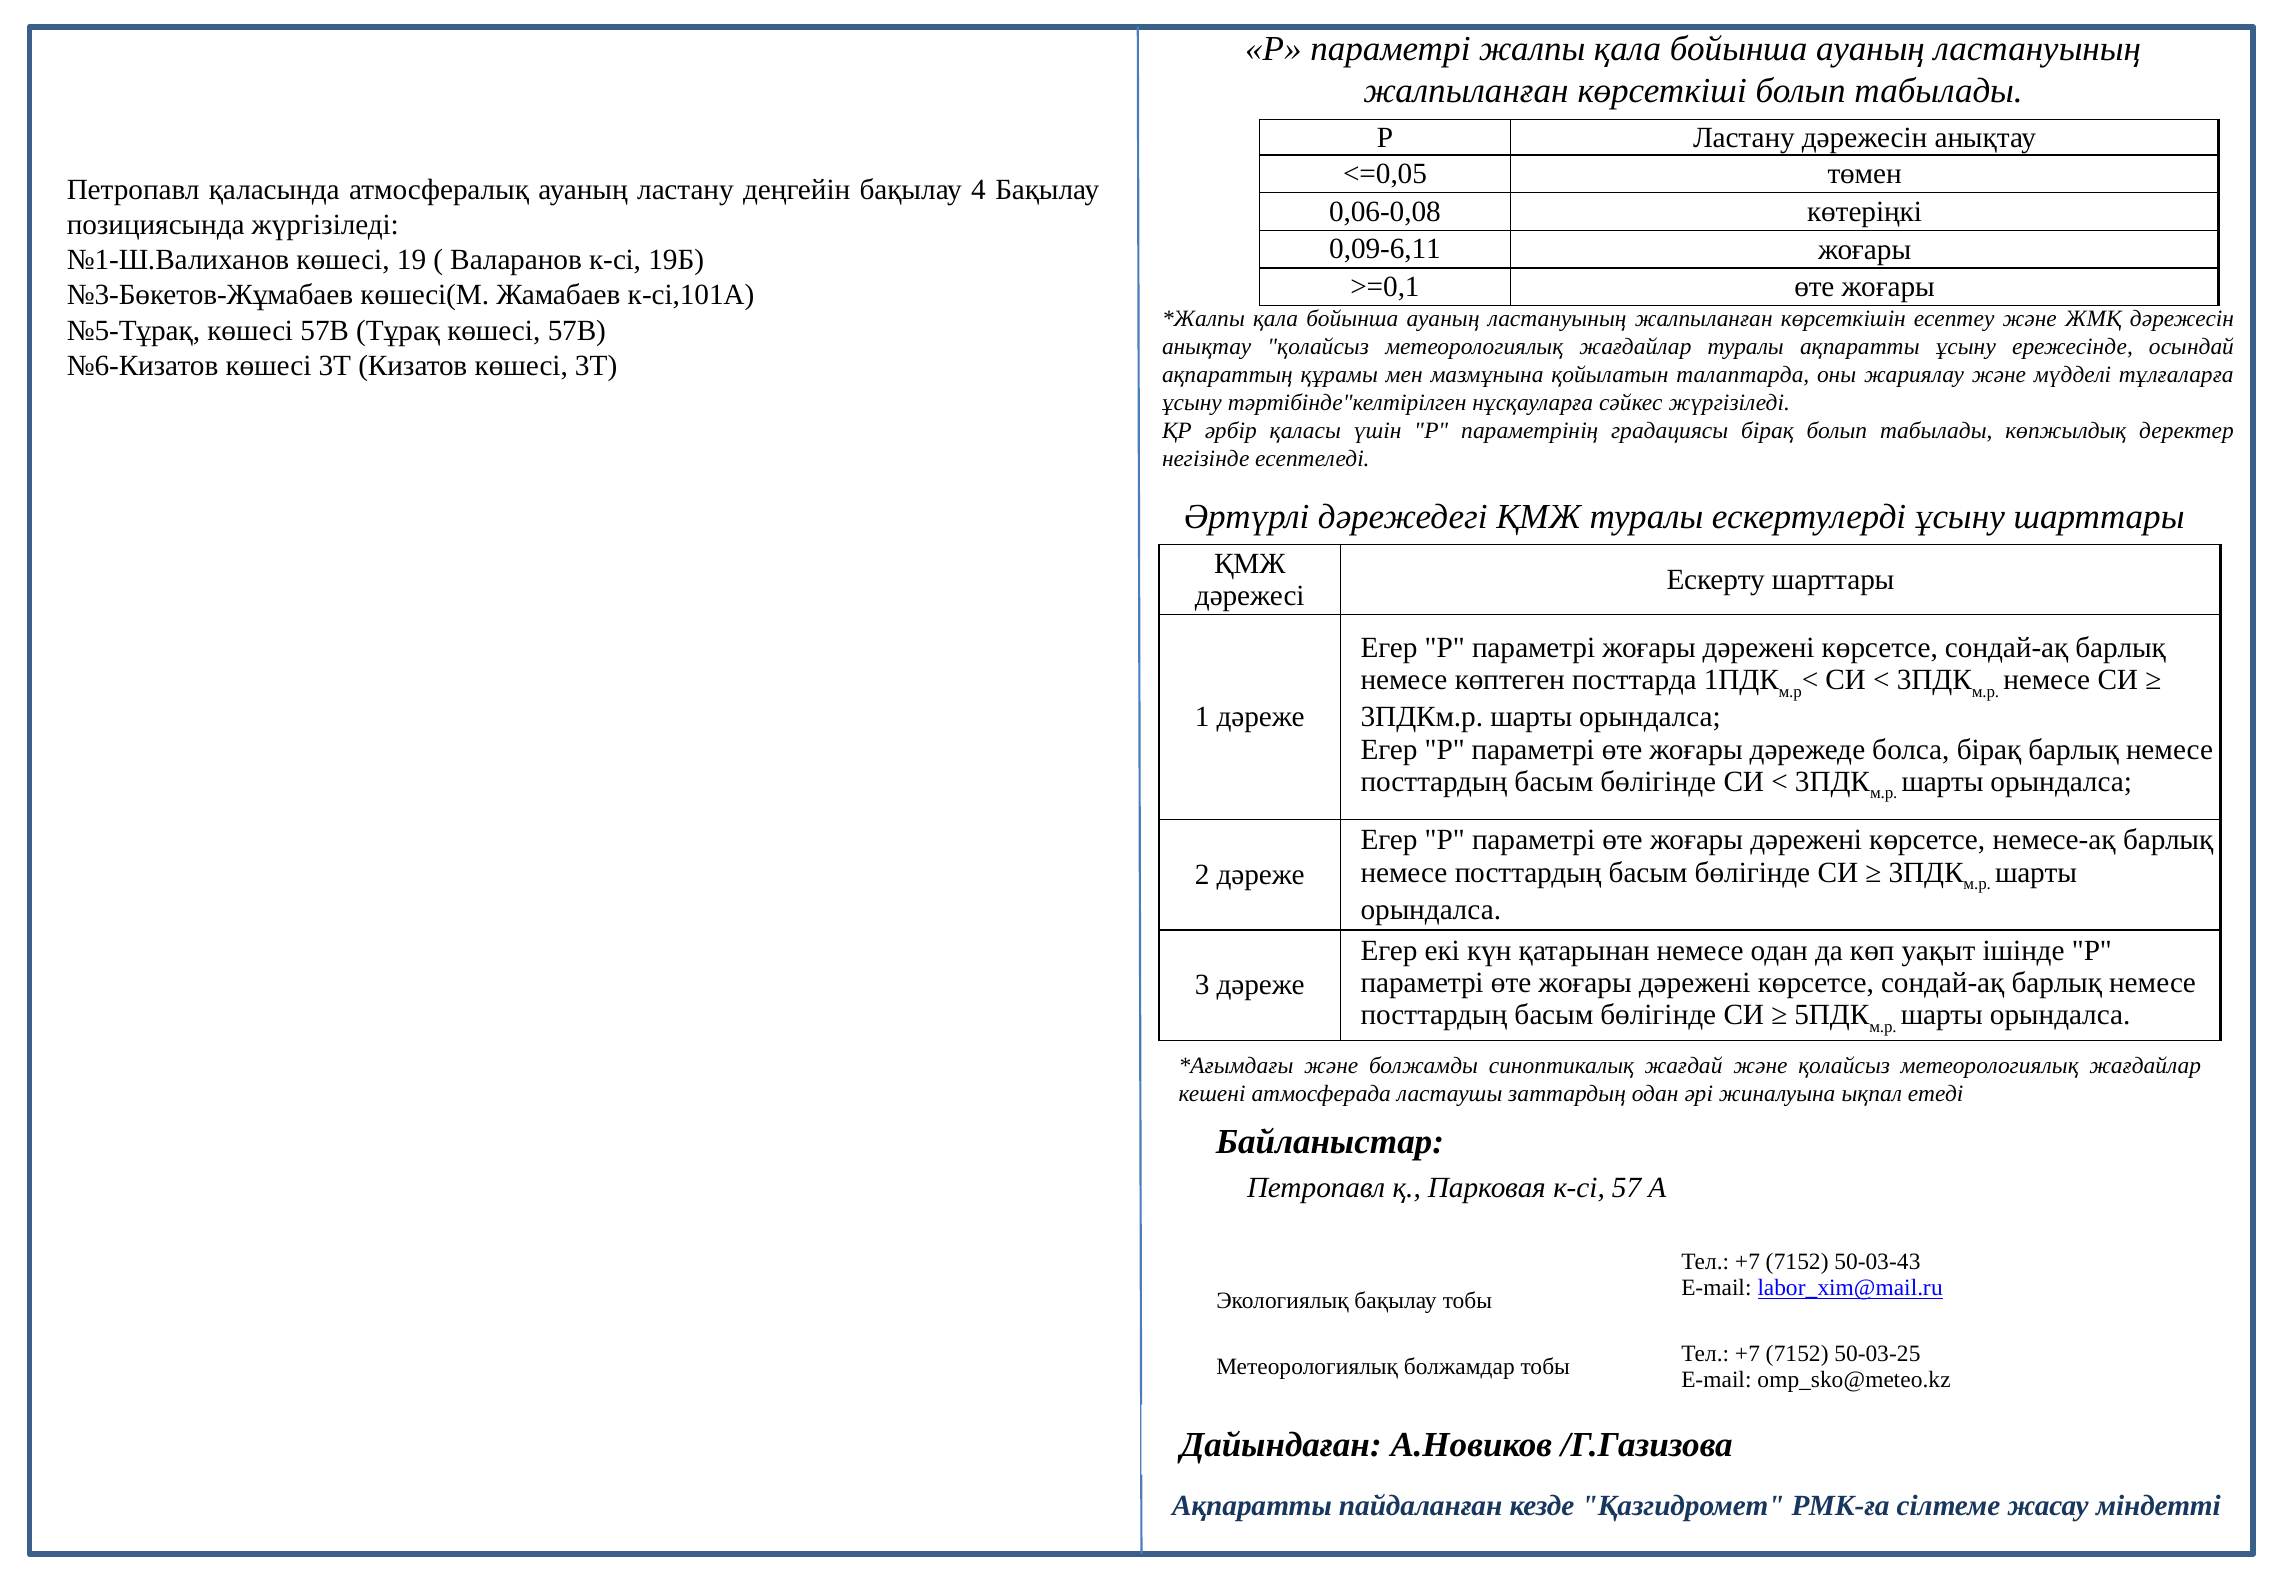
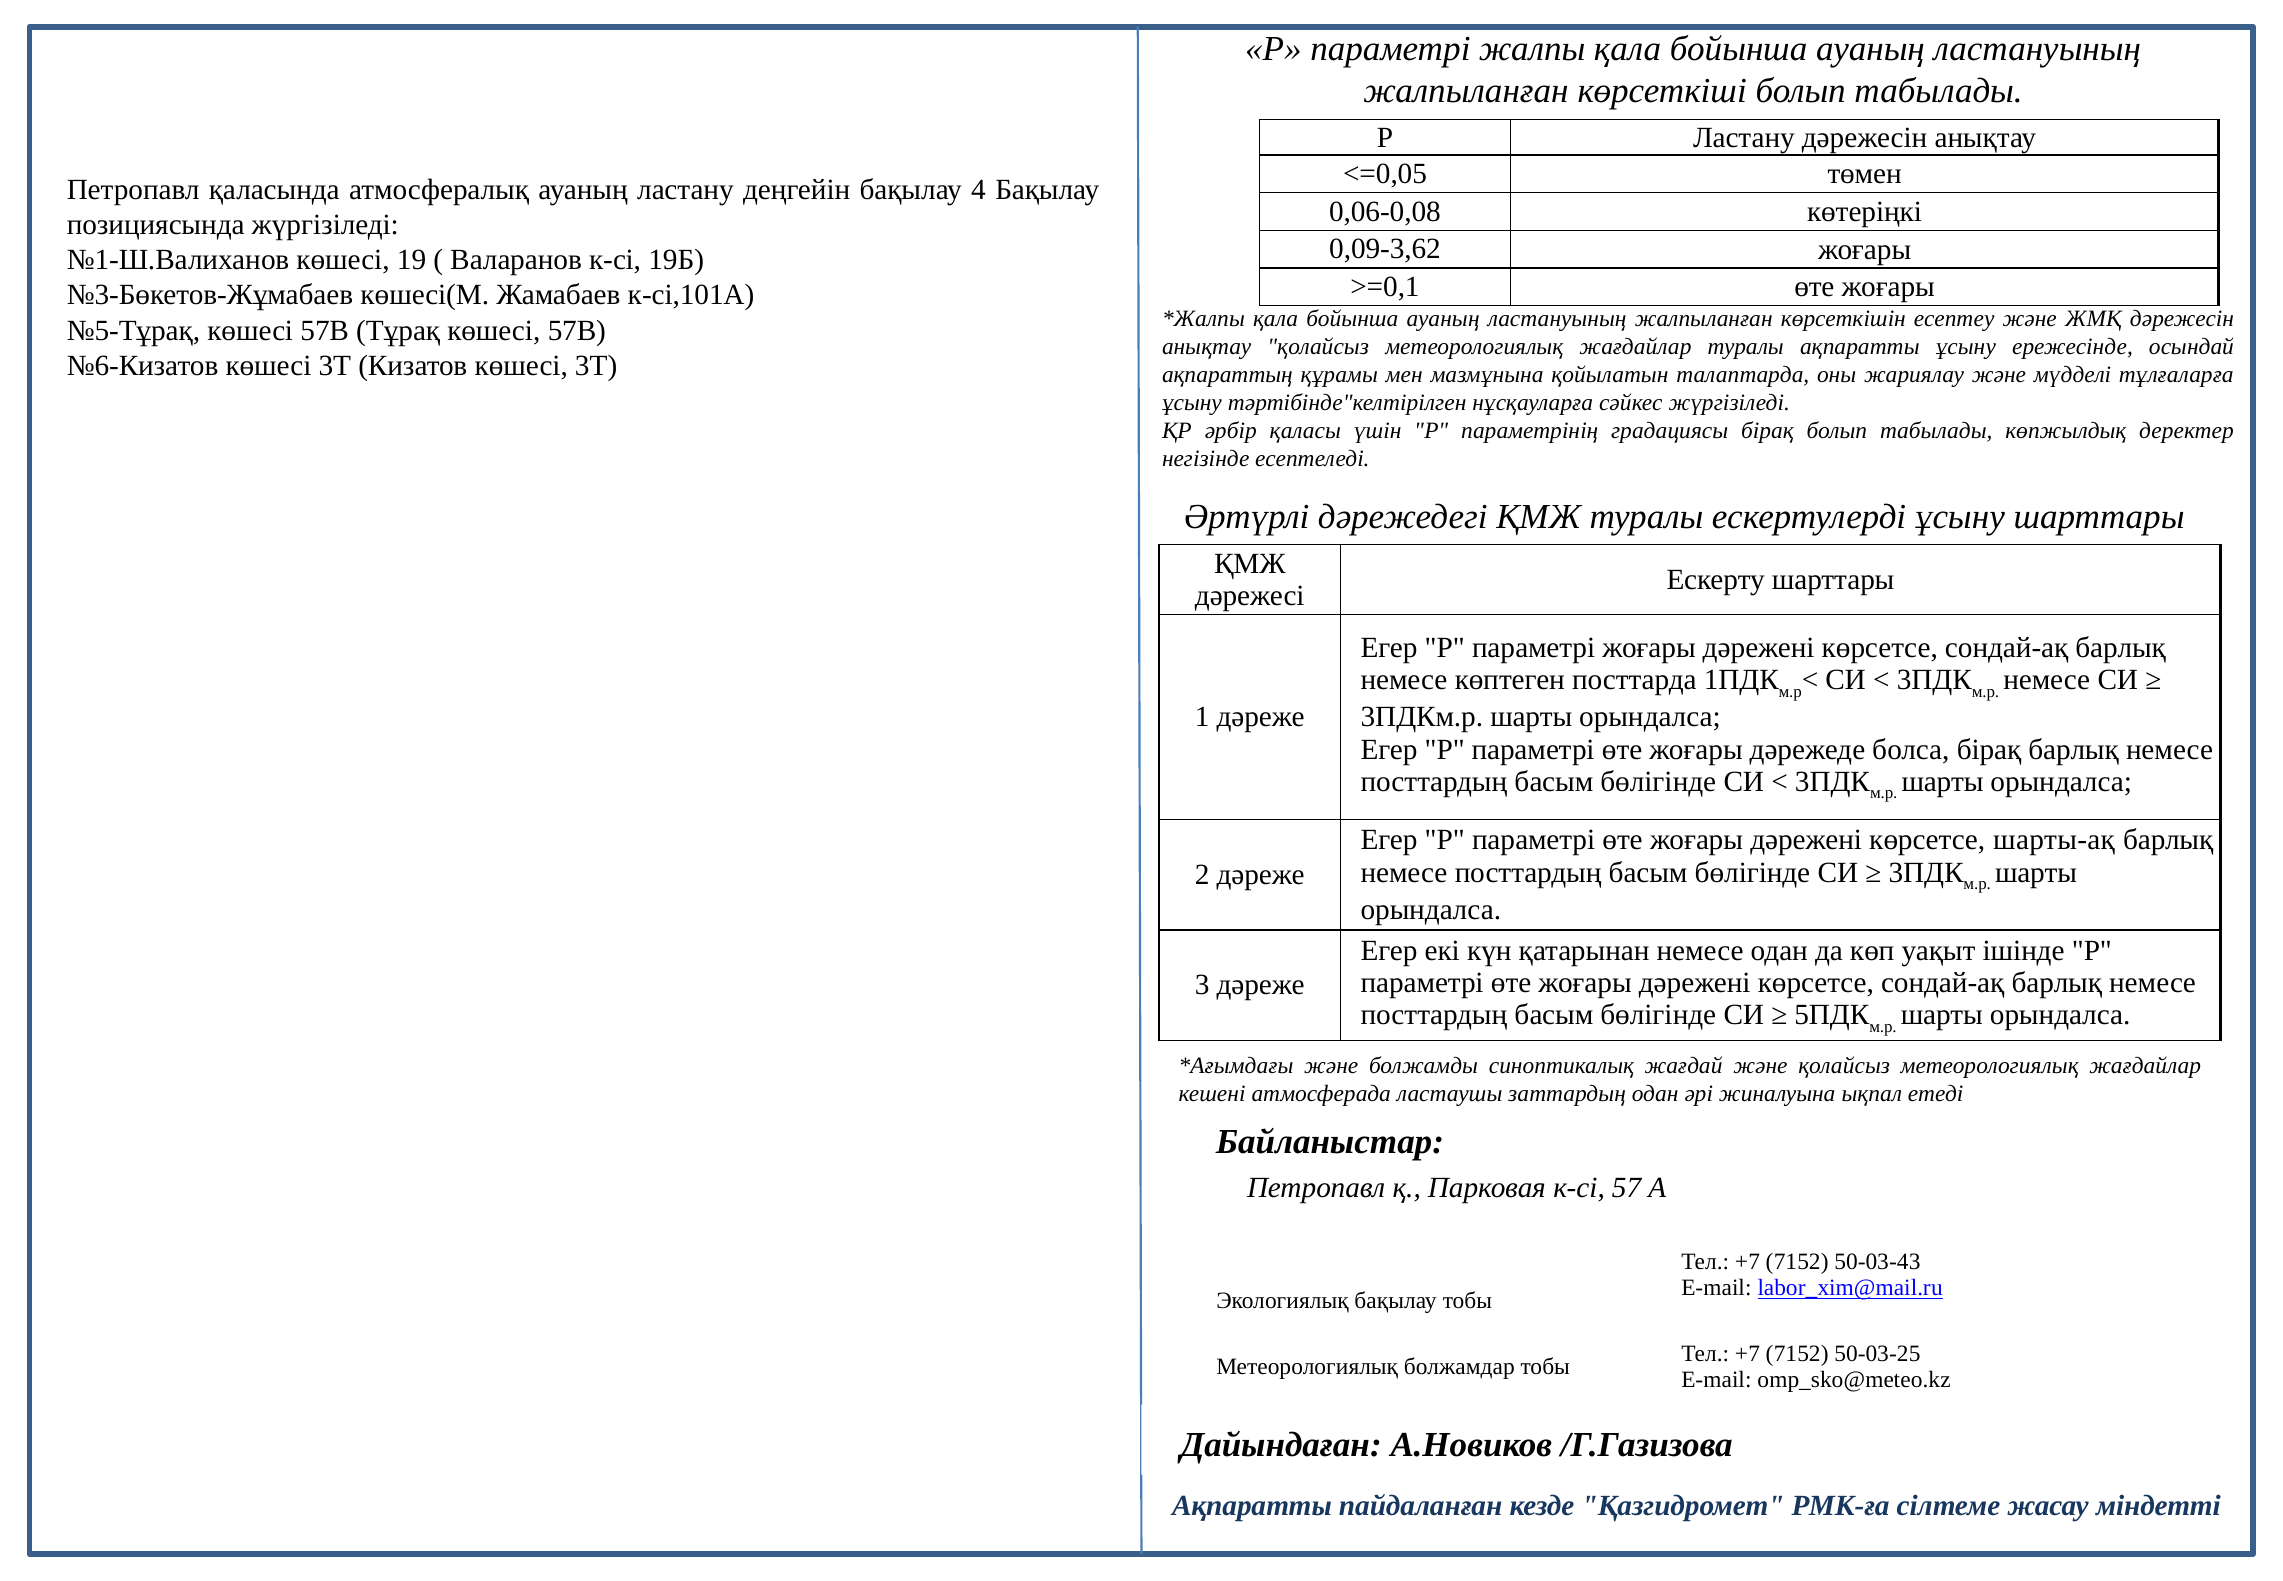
0,09-6,11: 0,09-6,11 -> 0,09-3,62
немесе-ақ: немесе-ақ -> шарты-ақ
